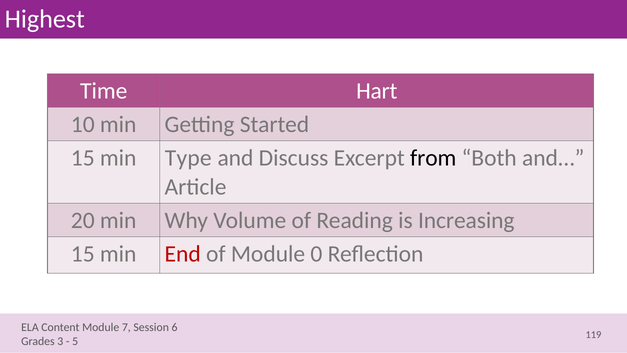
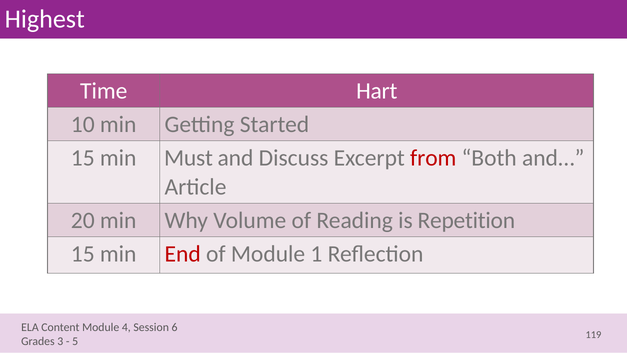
Type: Type -> Must
from colour: black -> red
Increasing: Increasing -> Repetition
0: 0 -> 1
7: 7 -> 4
